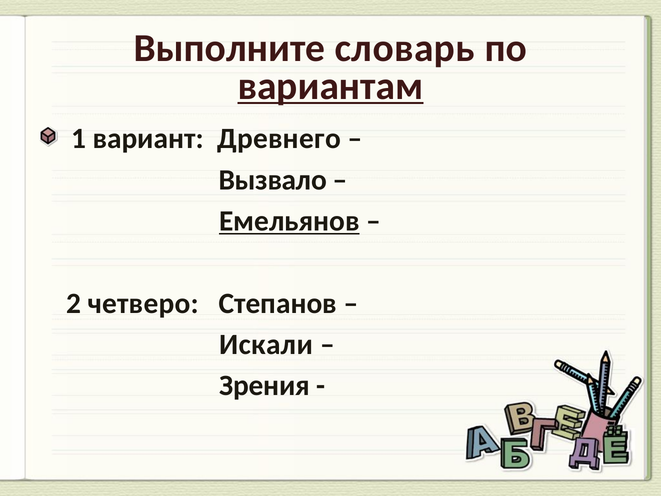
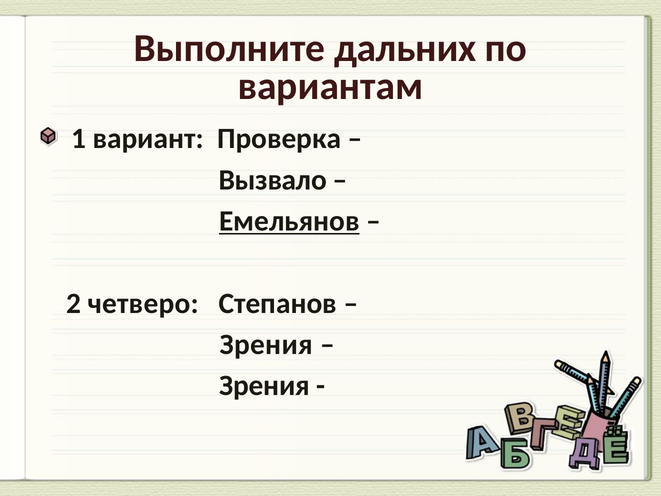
словарь: словарь -> дальних
вариантам underline: present -> none
Древнего: Древнего -> Проверка
Искали at (266, 344): Искали -> Зрения
